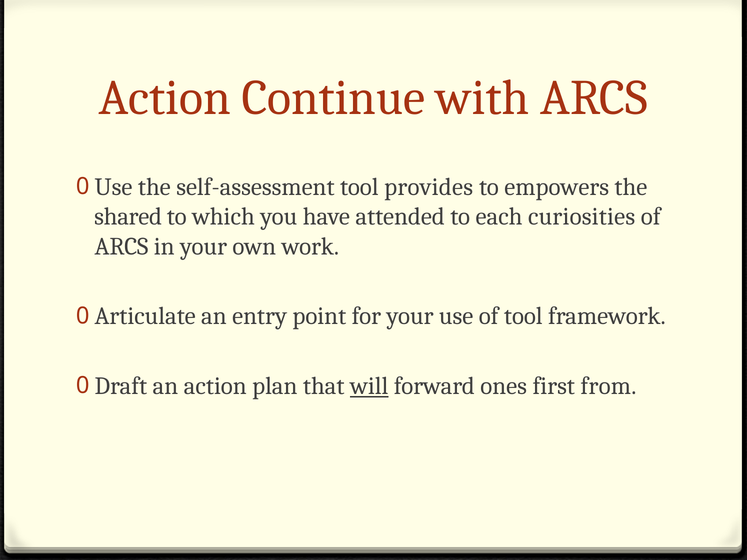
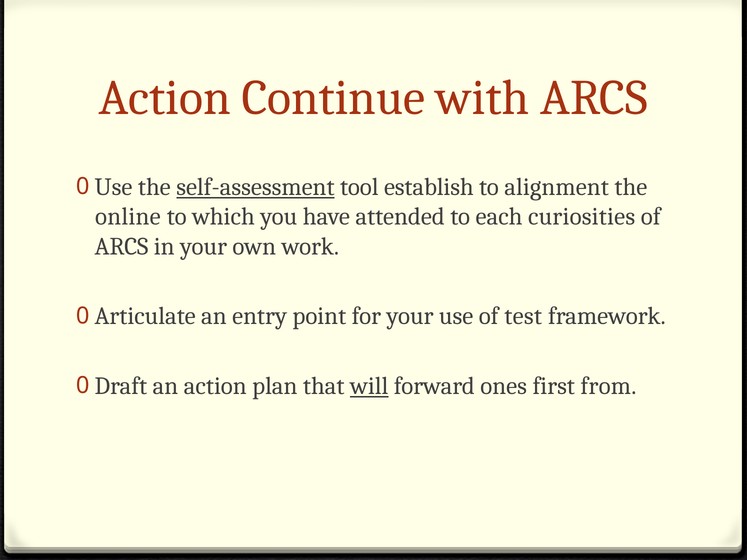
self-assessment underline: none -> present
provides: provides -> establish
empowers: empowers -> alignment
shared: shared -> online
of tool: tool -> test
